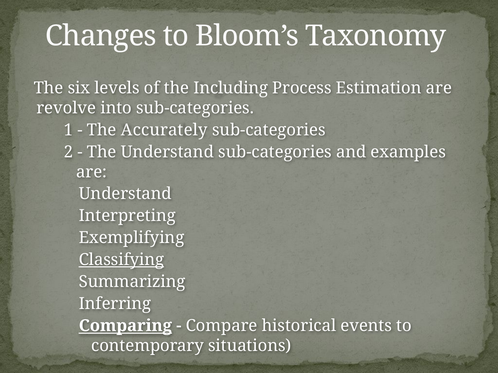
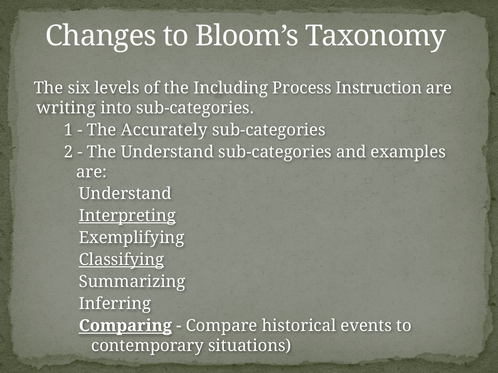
Estimation: Estimation -> Instruction
revolve: revolve -> writing
Interpreting underline: none -> present
